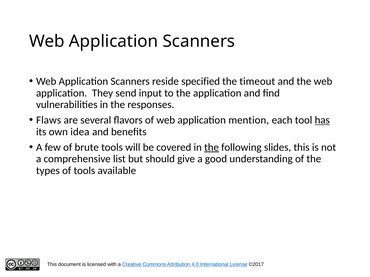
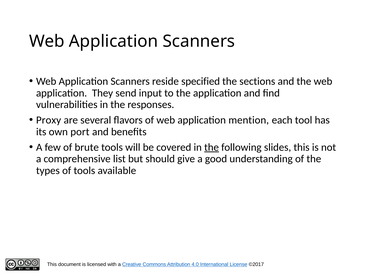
timeout: timeout -> sections
Flaws: Flaws -> Proxy
has underline: present -> none
idea: idea -> port
